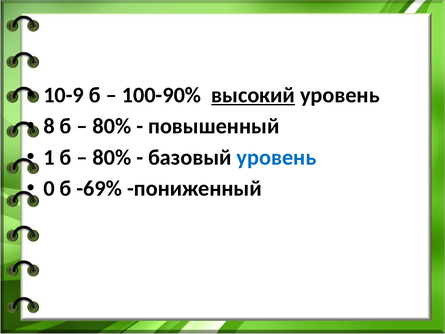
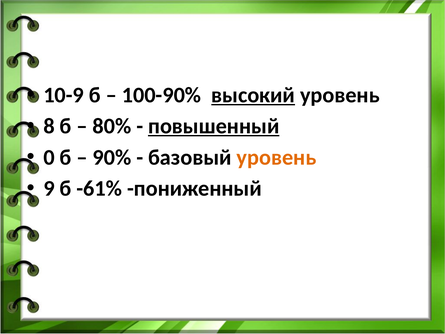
повышенный underline: none -> present
1: 1 -> 0
80% at (112, 157): 80% -> 90%
уровень at (276, 157) colour: blue -> orange
0: 0 -> 9
-69%: -69% -> -61%
